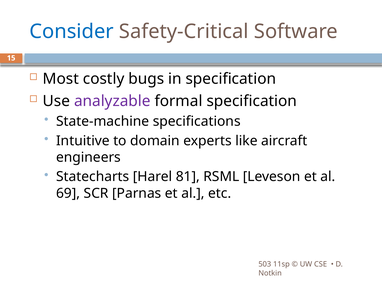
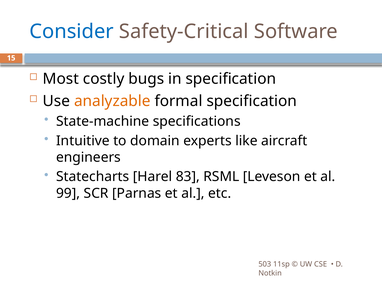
analyzable colour: purple -> orange
81: 81 -> 83
69: 69 -> 99
